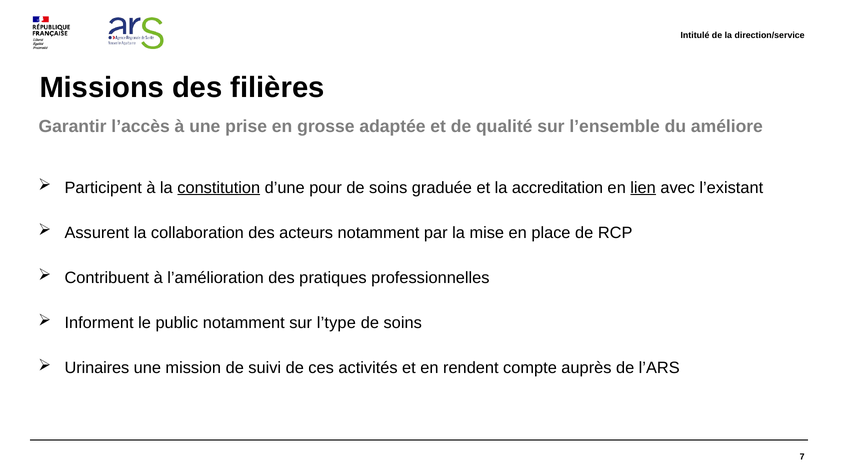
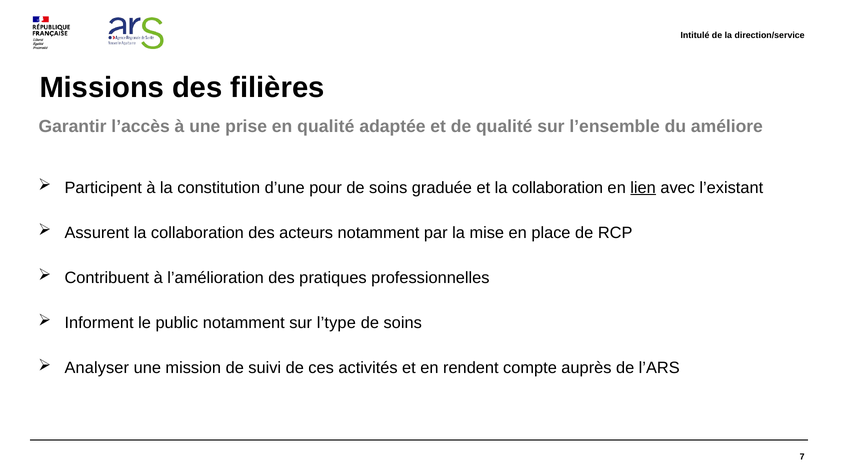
en grosse: grosse -> qualité
constitution underline: present -> none
et la accreditation: accreditation -> collaboration
Urinaires: Urinaires -> Analyser
